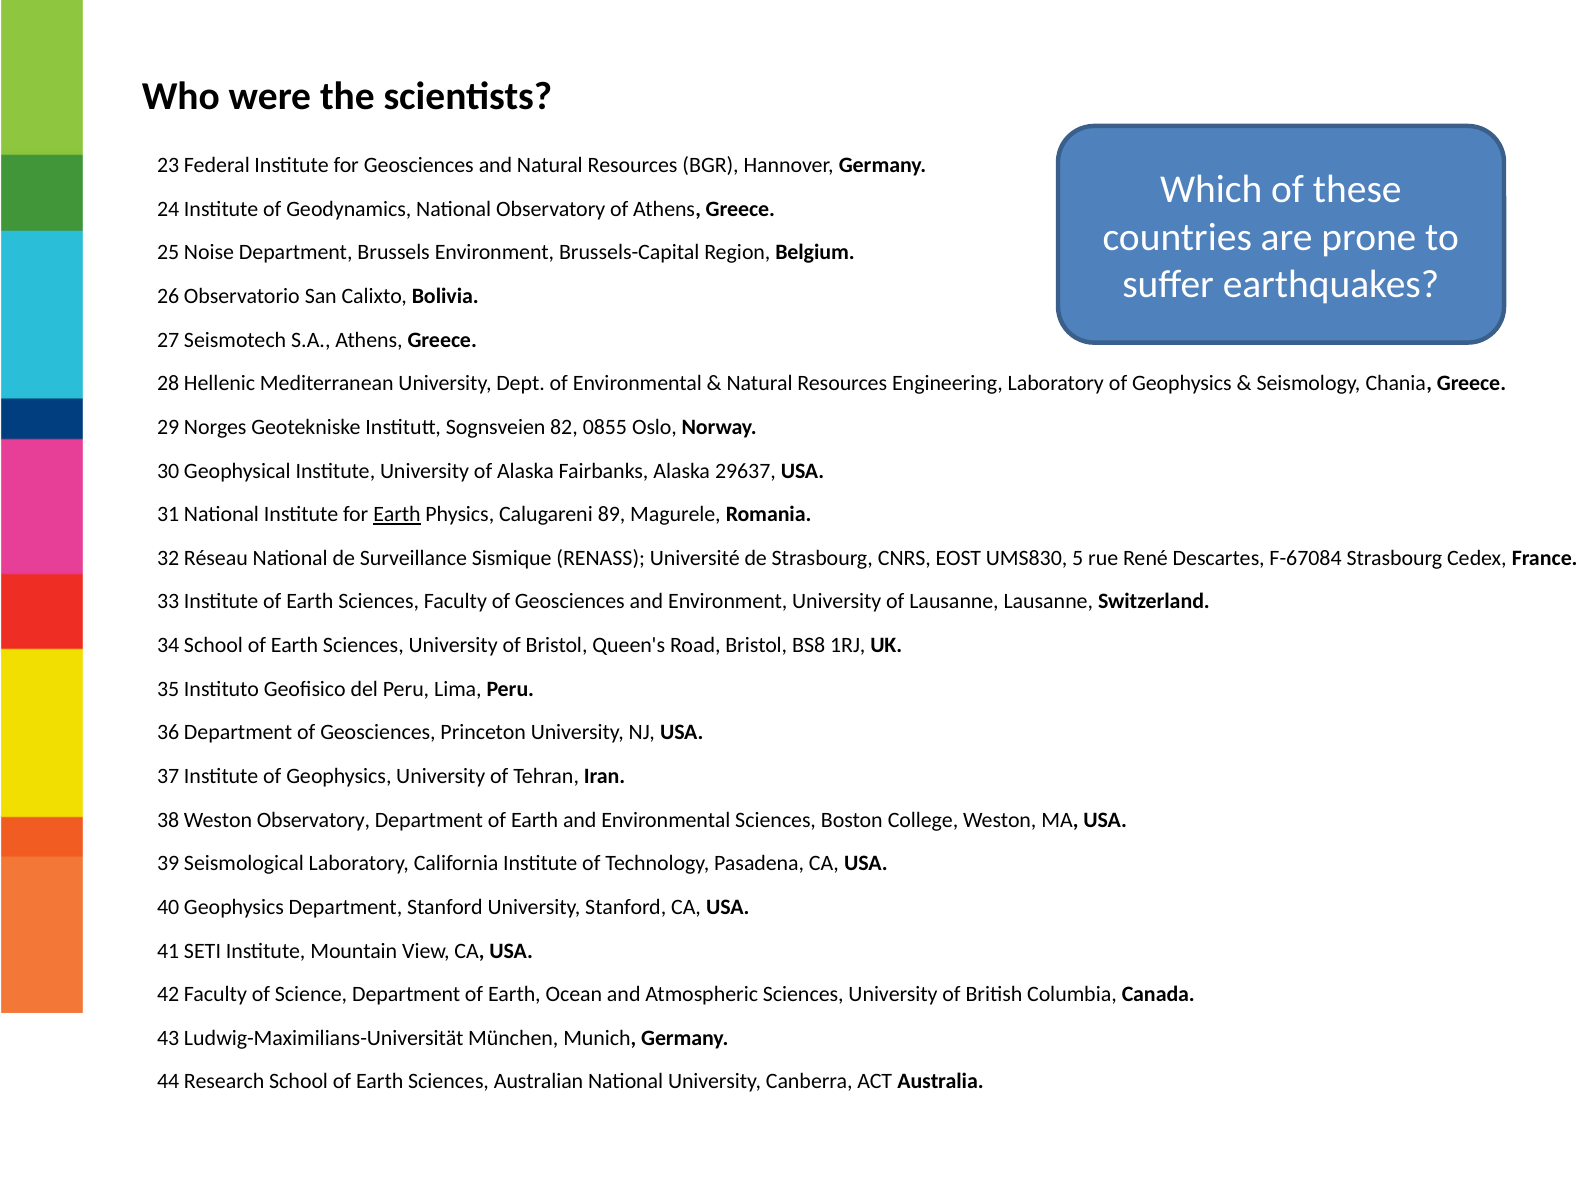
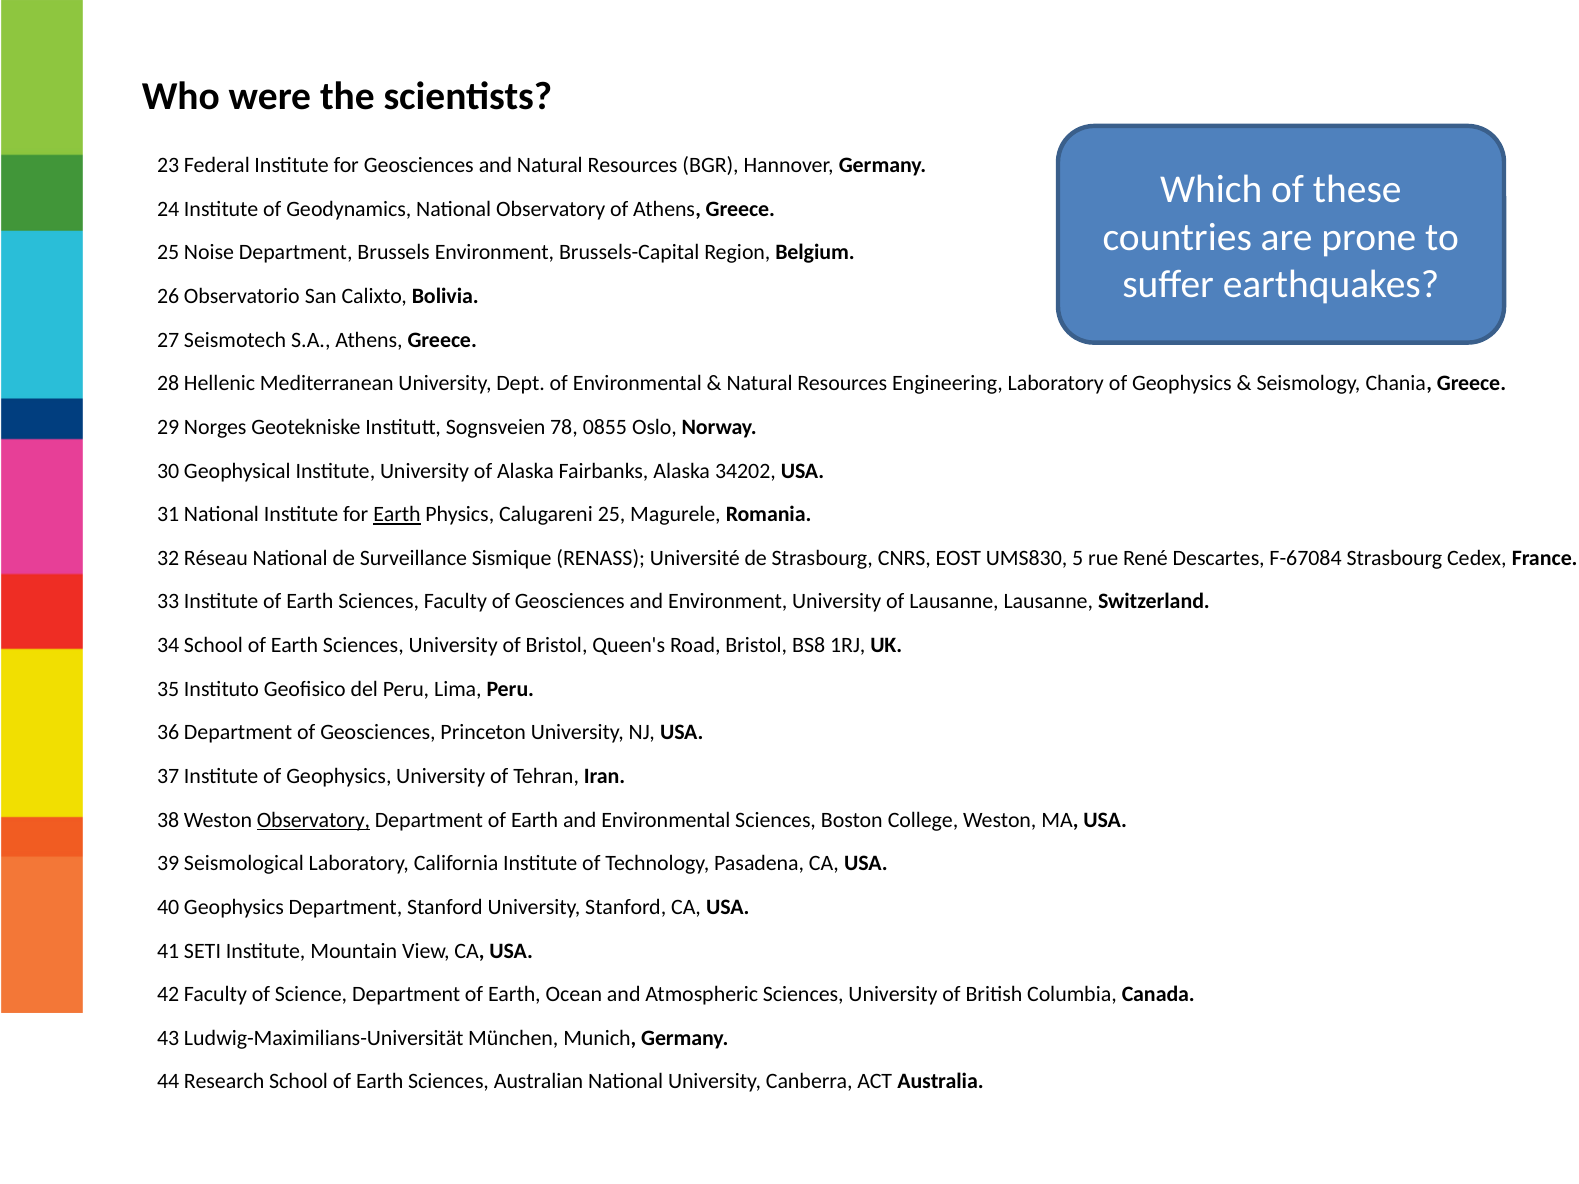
82: 82 -> 78
29637: 29637 -> 34202
Calugareni 89: 89 -> 25
Observatory at (314, 820) underline: none -> present
